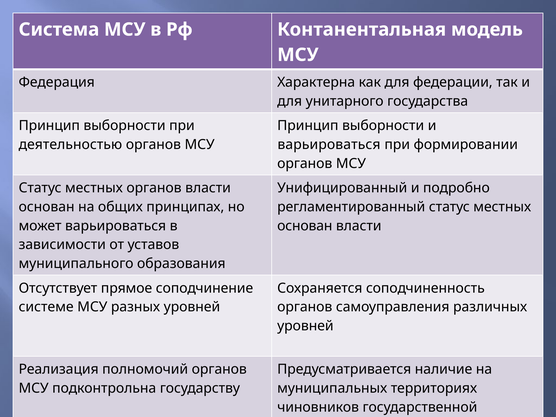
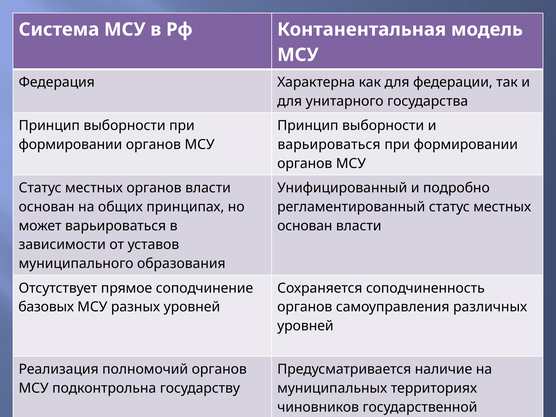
деятельностью at (70, 145): деятельностью -> формировании
системе: системе -> базовых
